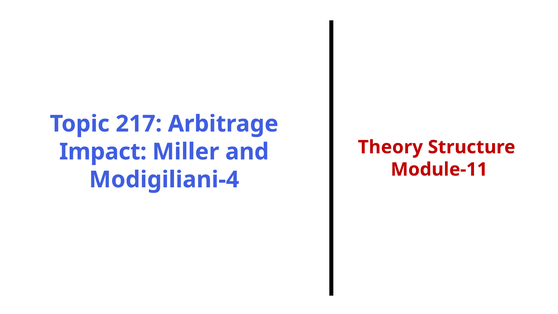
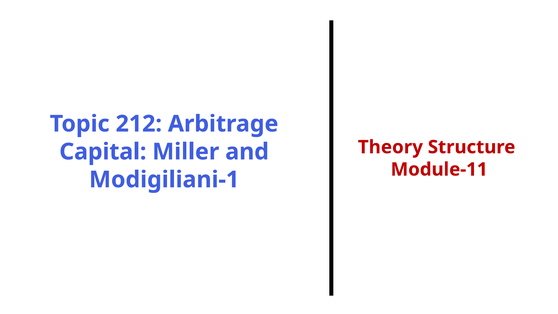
217: 217 -> 212
Impact: Impact -> Capital
Modigiliani-4: Modigiliani-4 -> Modigiliani-1
